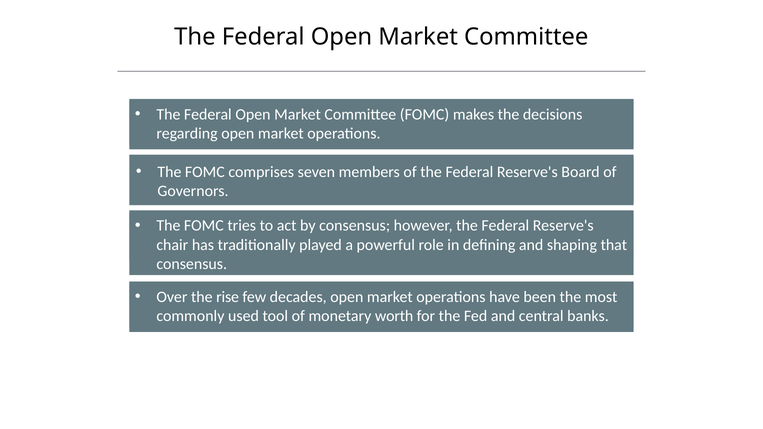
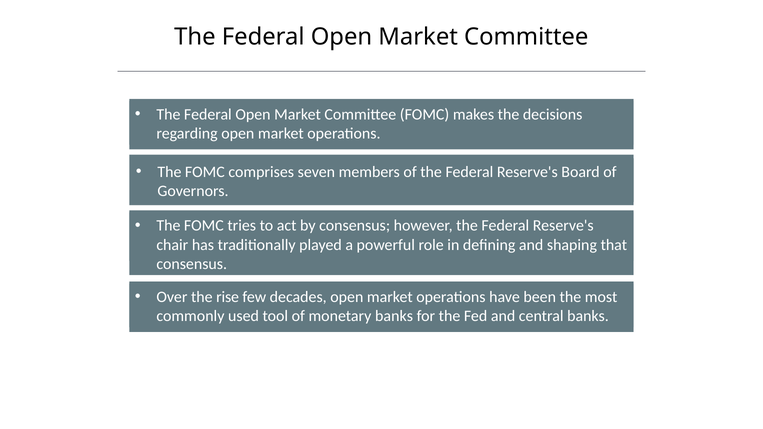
monetary worth: worth -> banks
